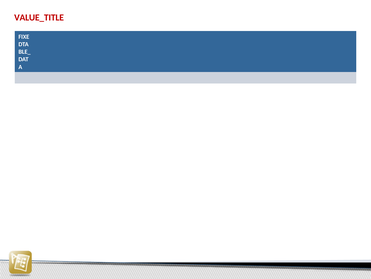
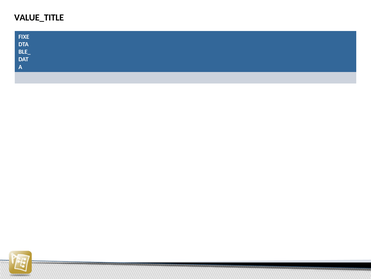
VALUE_TITLE colour: red -> black
